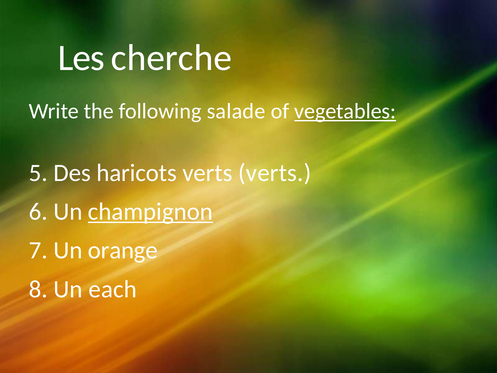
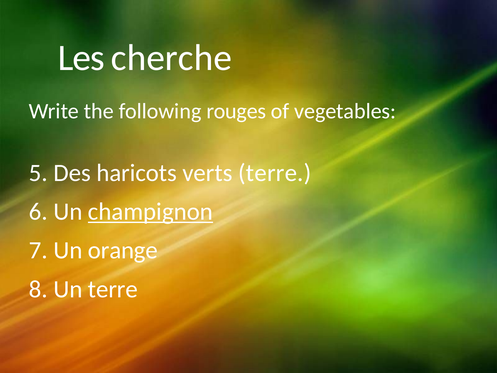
salade: salade -> rouges
vegetables underline: present -> none
verts verts: verts -> terre
Un each: each -> terre
